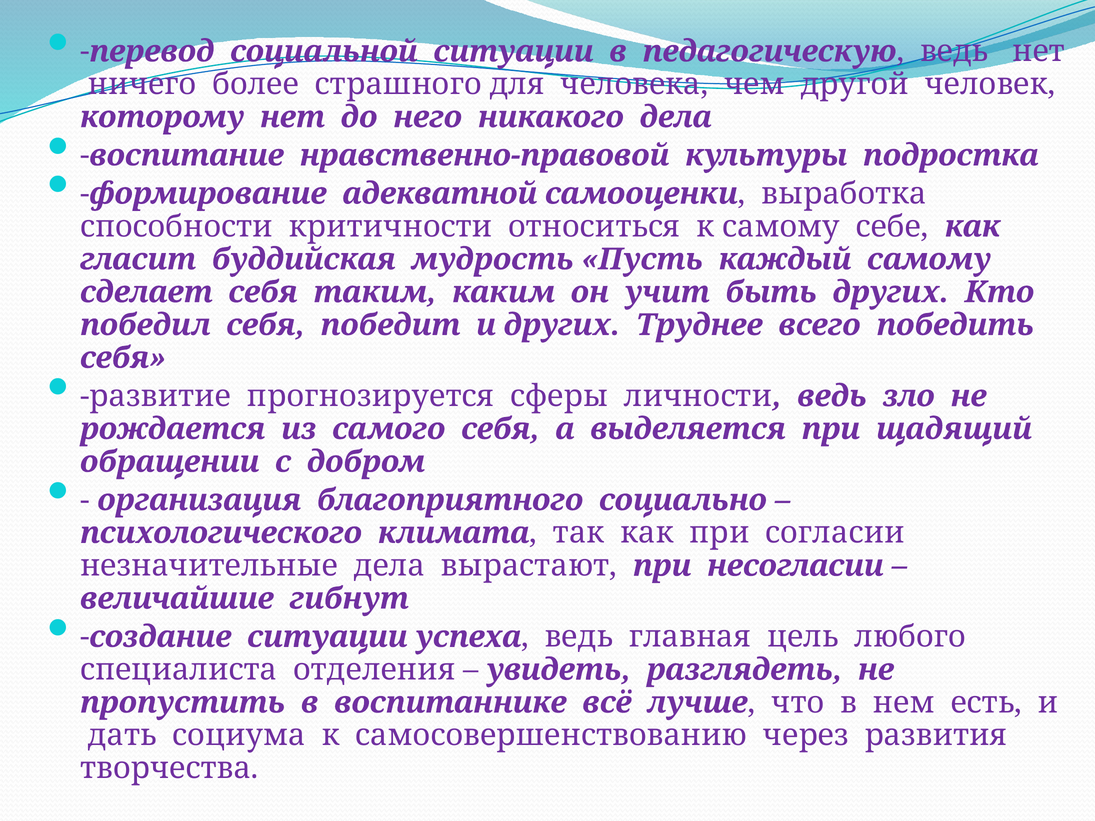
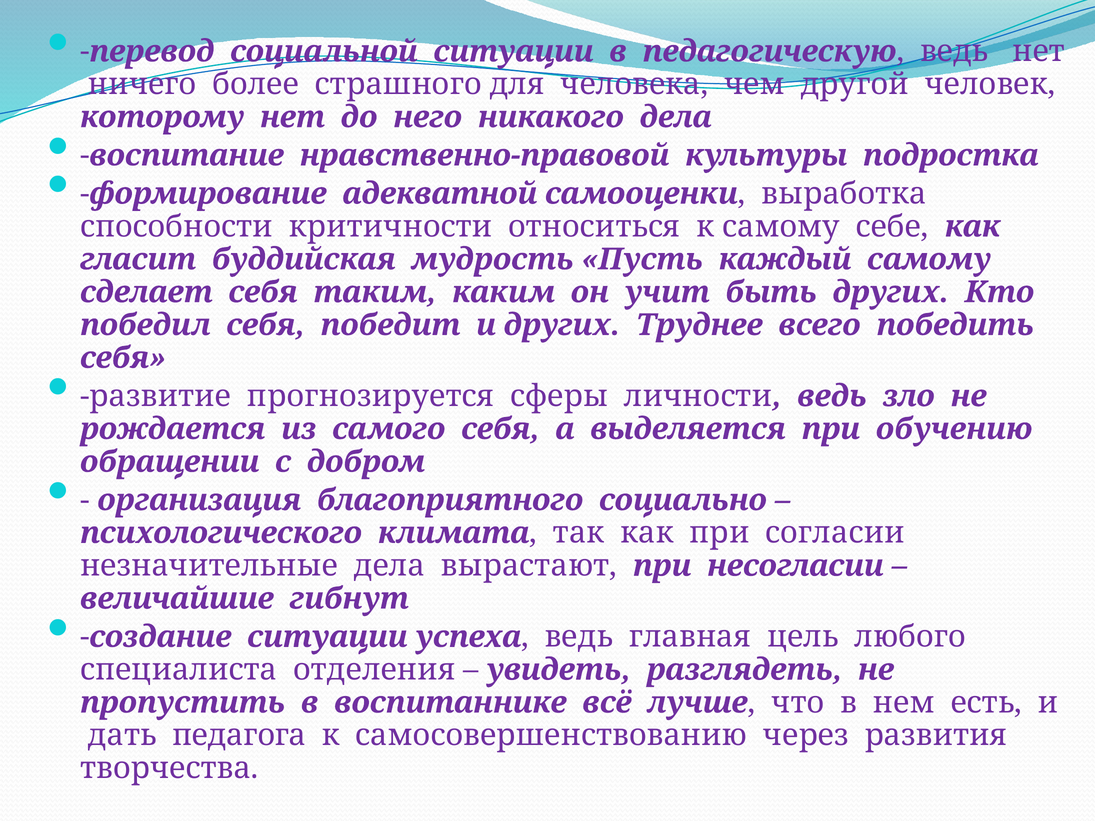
щадящий: щадящий -> обучению
социума: социума -> педагога
